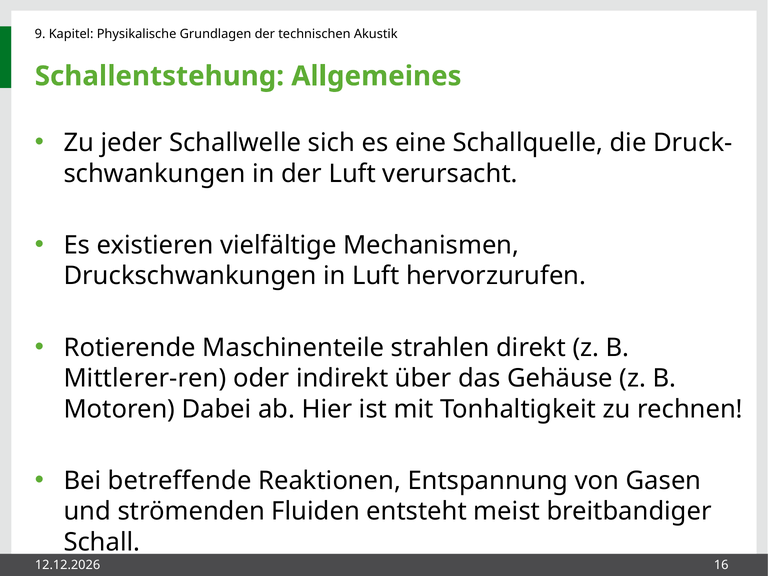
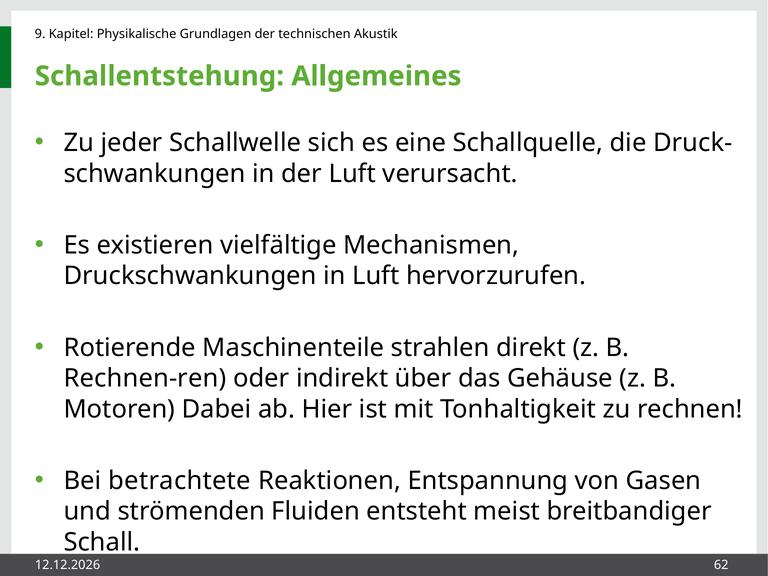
Mittlerer-ren: Mittlerer-ren -> Rechnen-ren
betreffende: betreffende -> betrachtete
16: 16 -> 62
